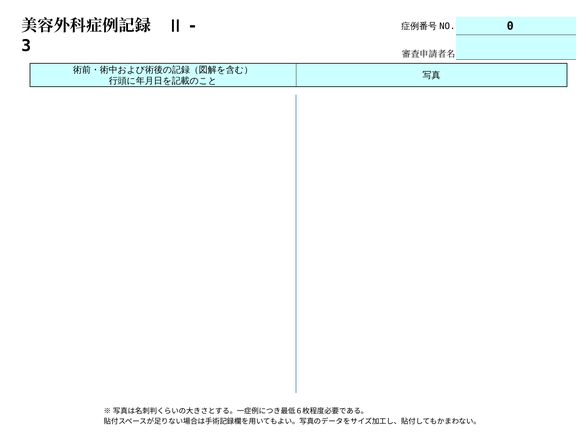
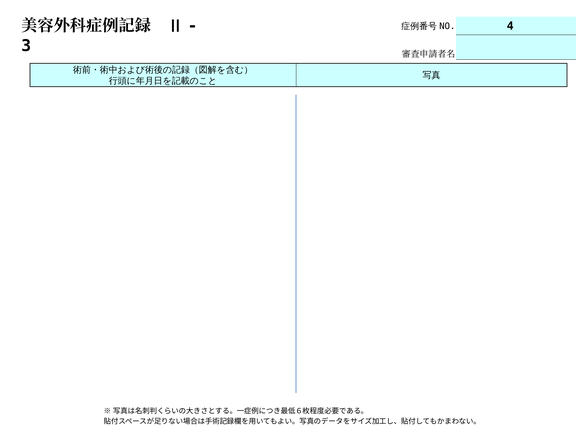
0: 0 -> 4
